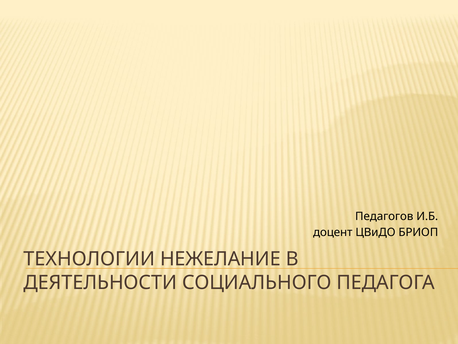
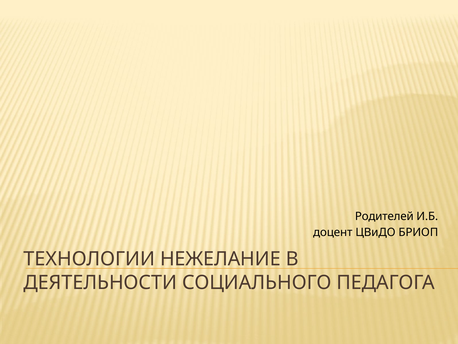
Педагогов: Педагогов -> Родителей
